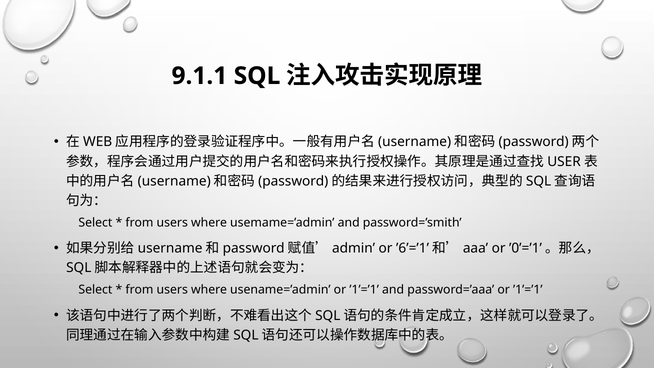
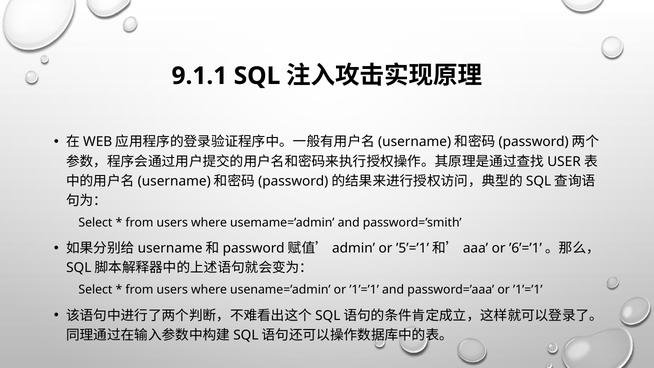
’6’=’1: ’6’=’1 -> ’5’=’1
’0’=’1: ’0’=’1 -> ’6’=’1
